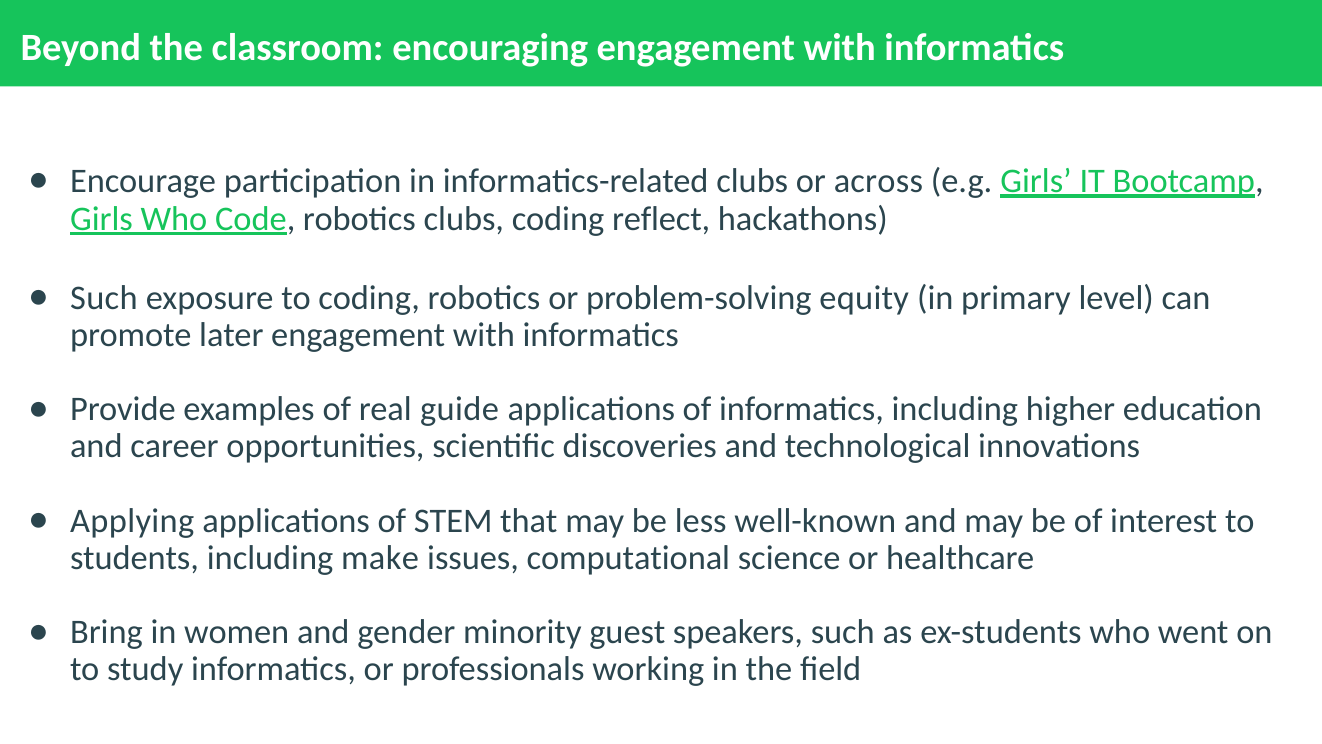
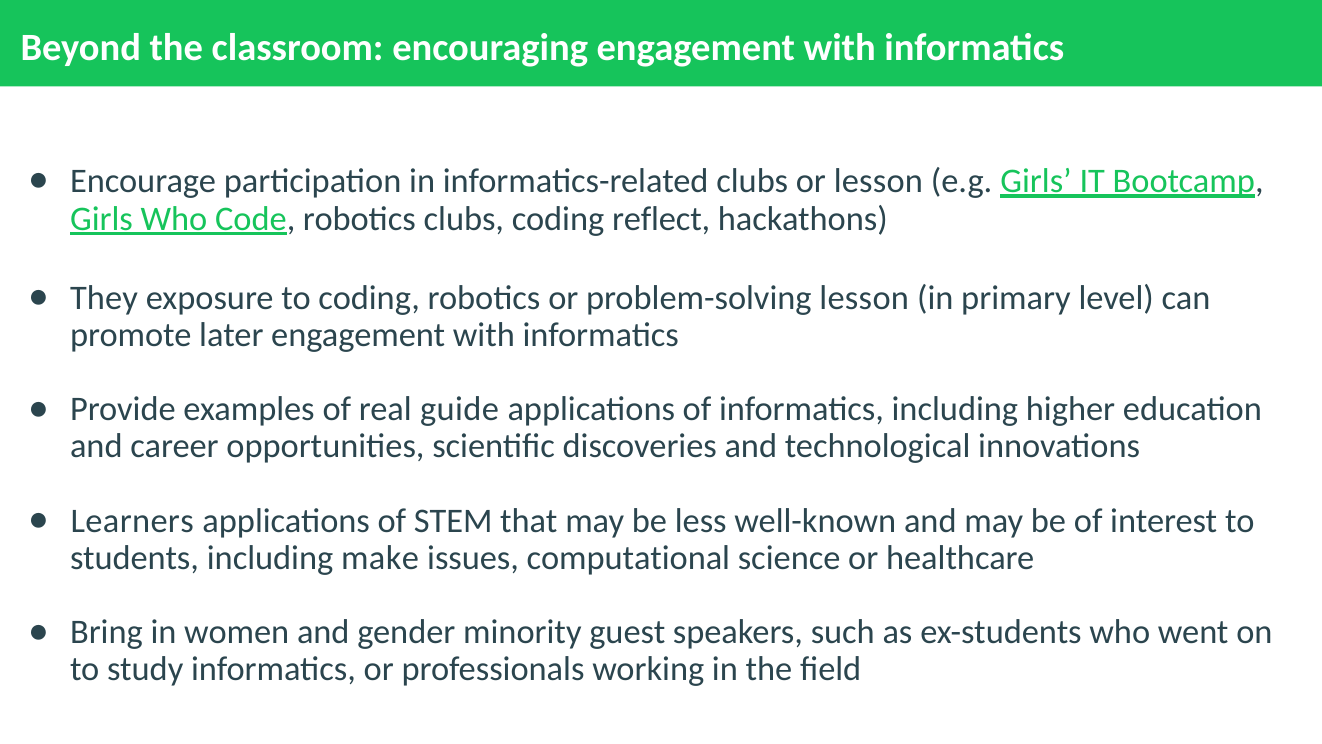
or across: across -> lesson
Such at (104, 298): Such -> They
problem-solving equity: equity -> lesson
Applying: Applying -> Learners
